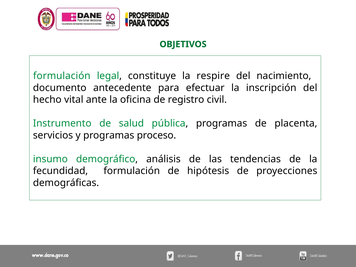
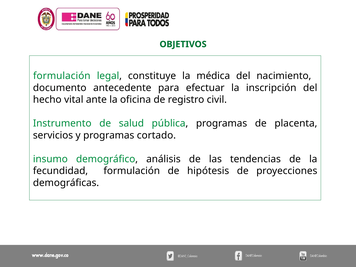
respire: respire -> médica
proceso: proceso -> cortado
